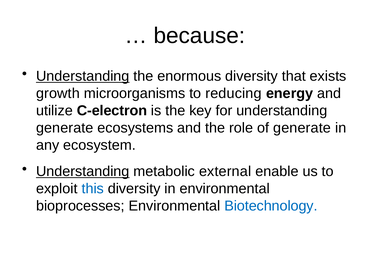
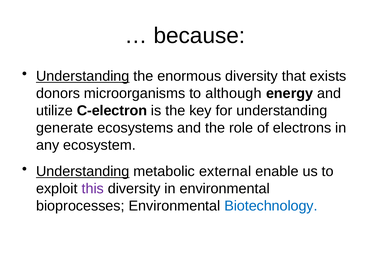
growth: growth -> donors
reducing: reducing -> although
of generate: generate -> electrons
this colour: blue -> purple
